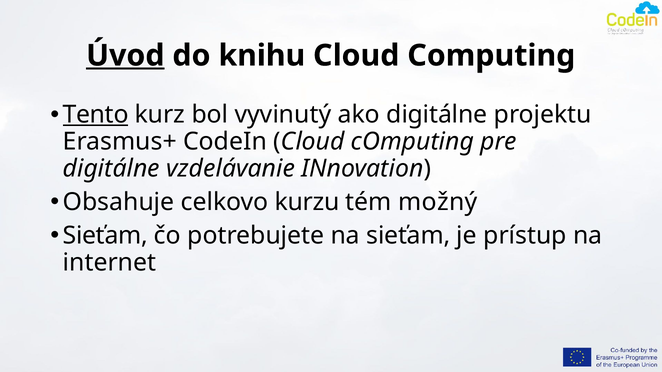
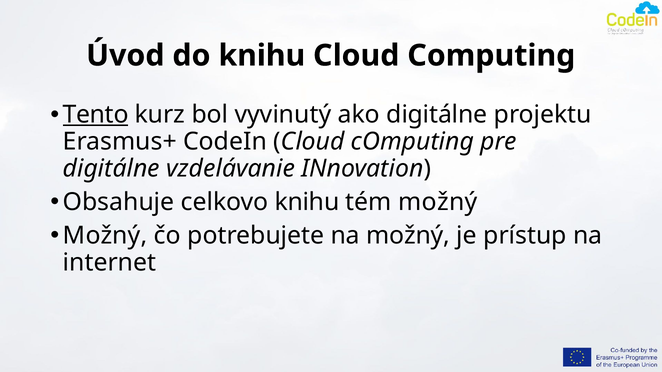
Úvod underline: present -> none
celkovo kurzu: kurzu -> knihu
Sieťam at (105, 236): Sieťam -> Možný
na sieťam: sieťam -> možný
